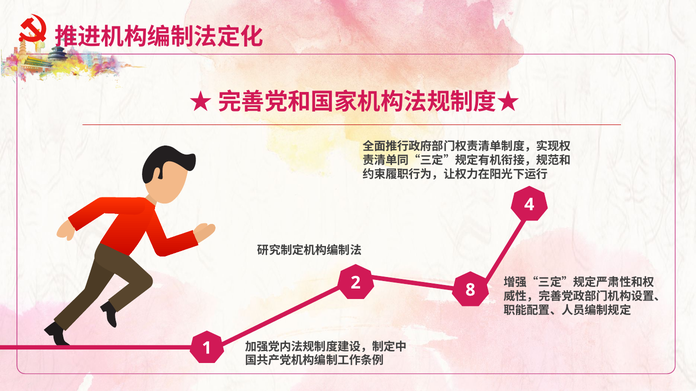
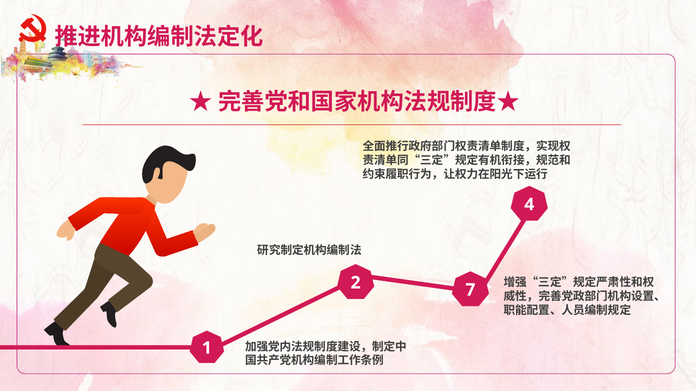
8: 8 -> 7
